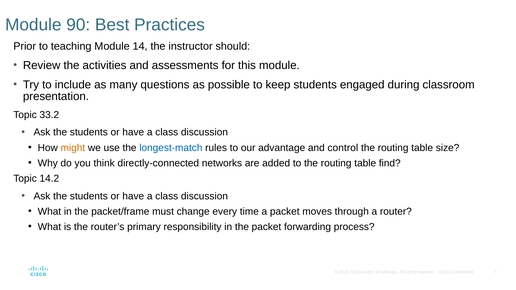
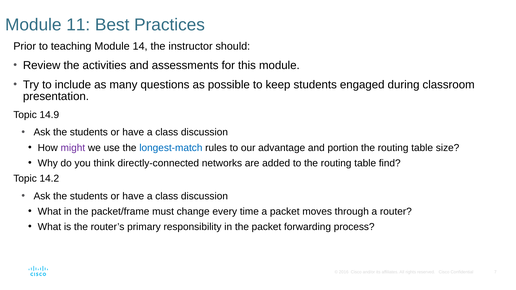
90: 90 -> 11
33.2: 33.2 -> 14.9
might colour: orange -> purple
control: control -> portion
